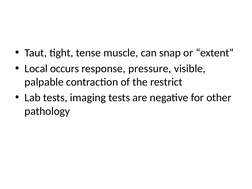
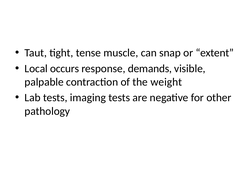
pressure: pressure -> demands
restrict: restrict -> weight
